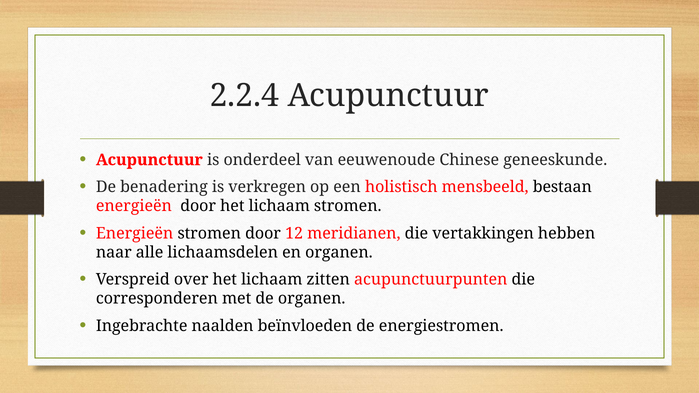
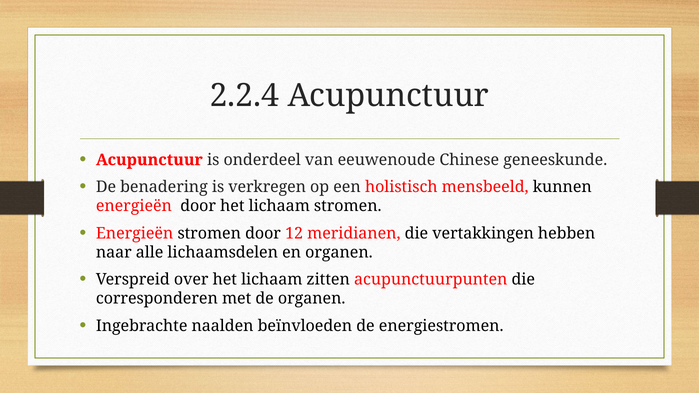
bestaan: bestaan -> kunnen
